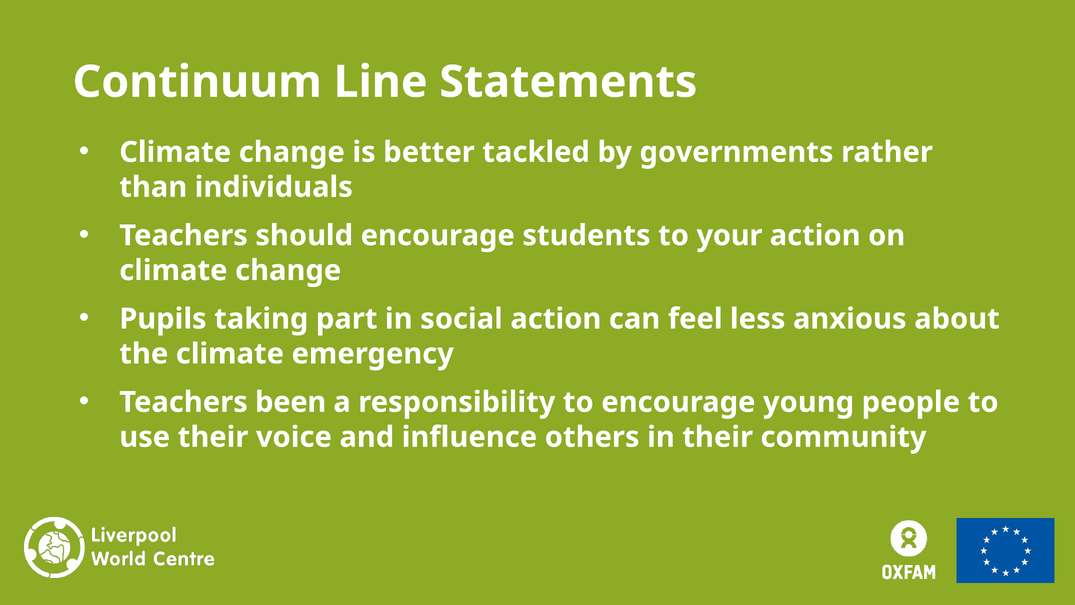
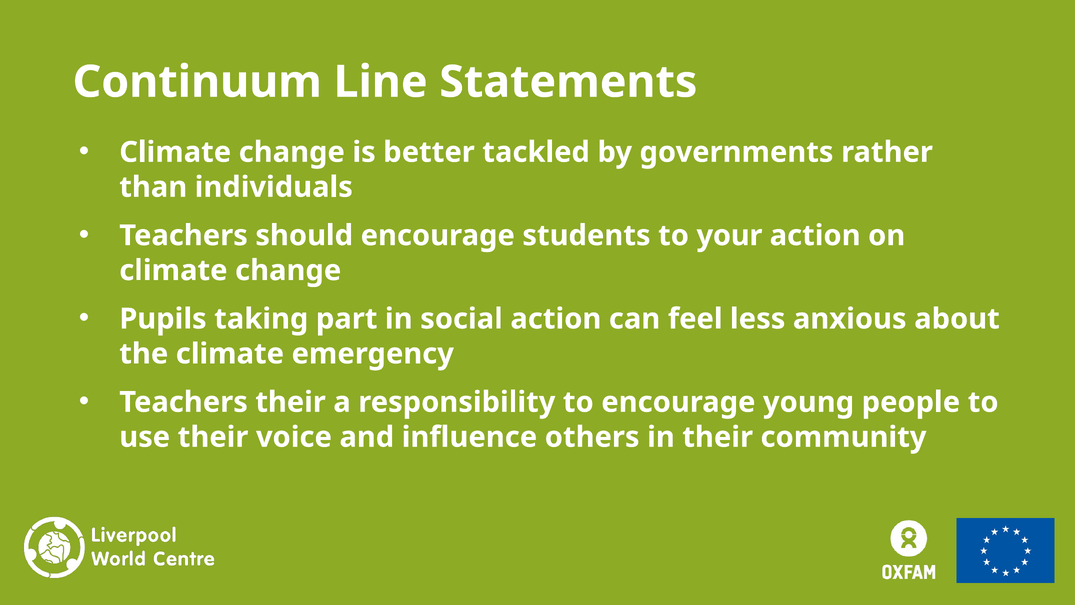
Teachers been: been -> their
